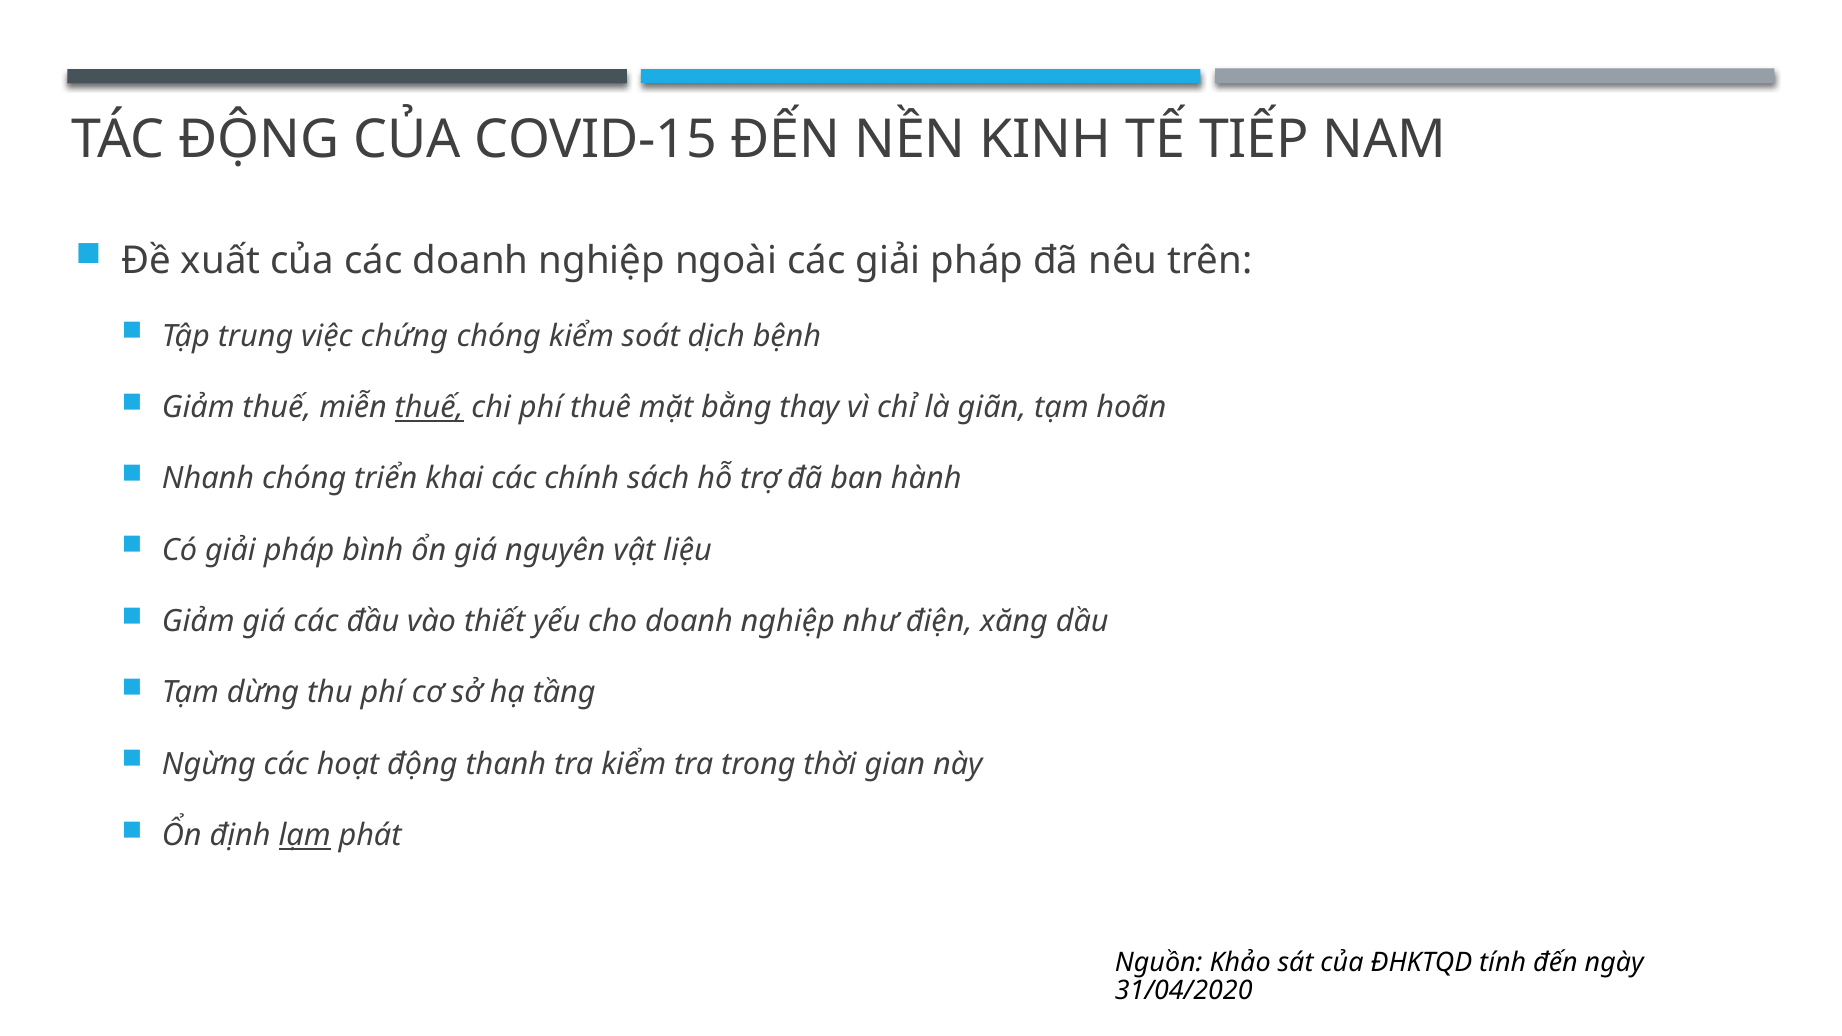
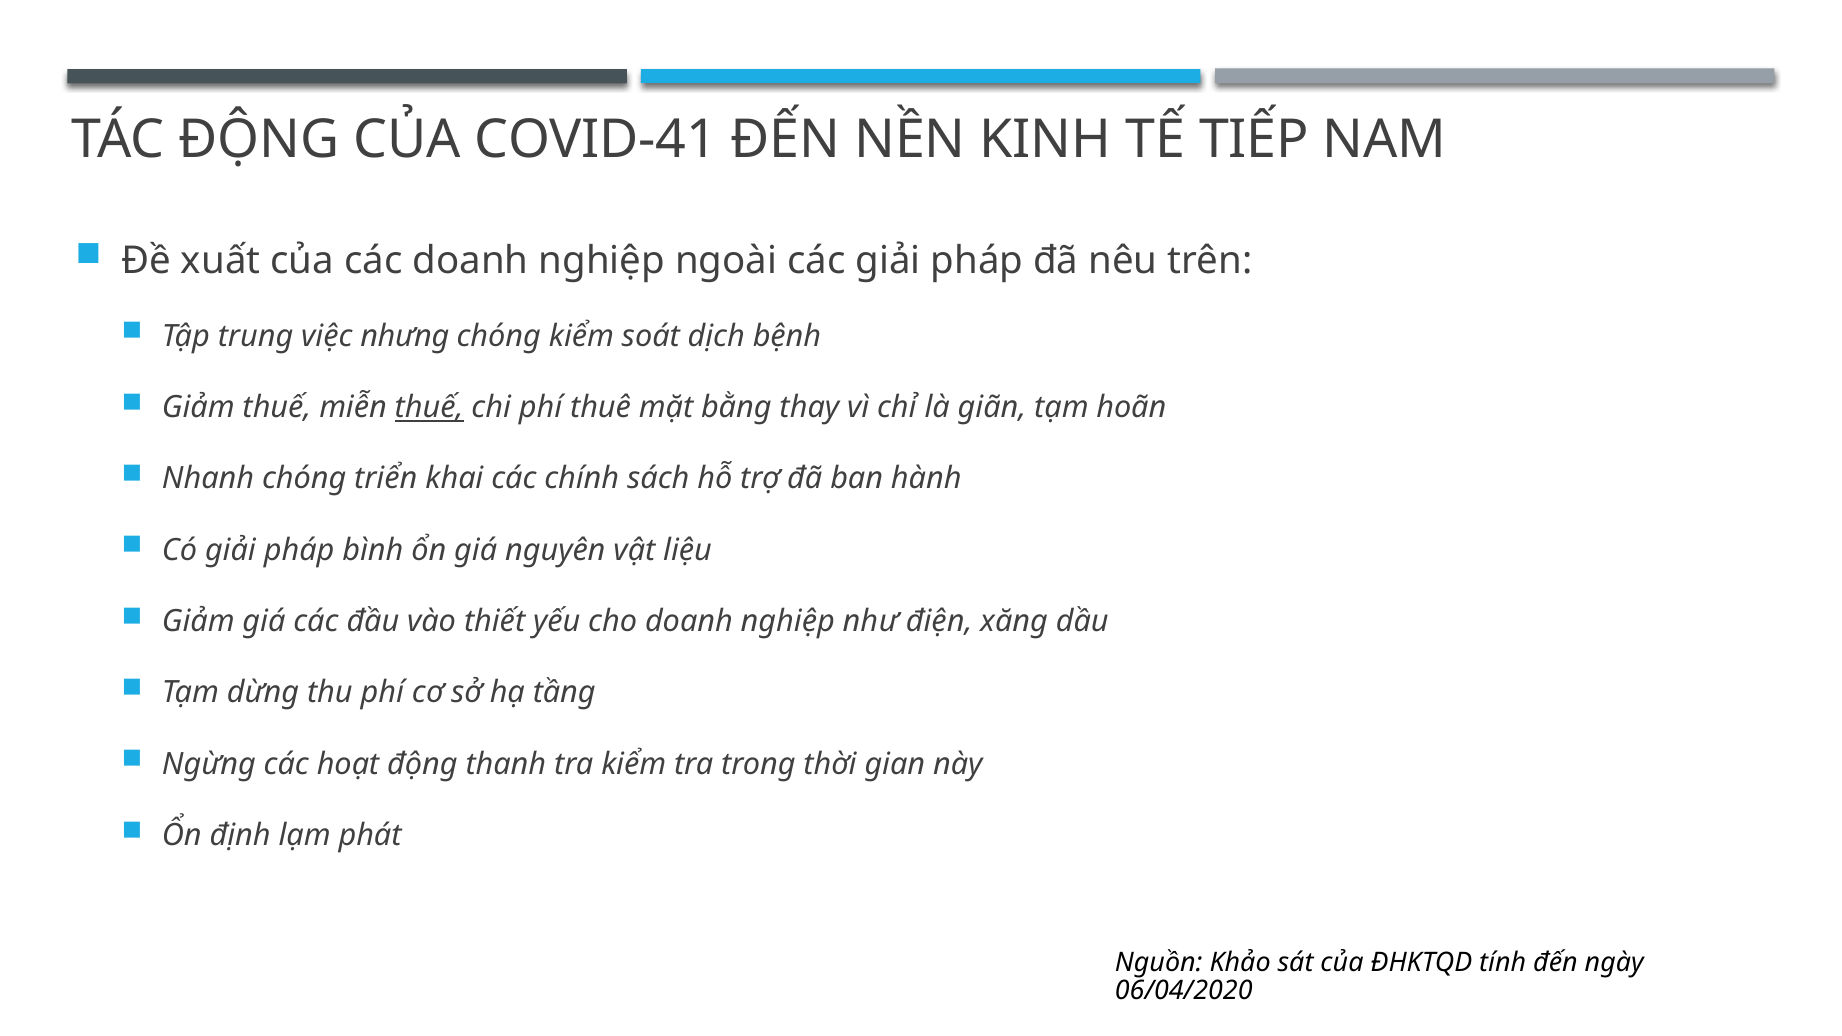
COVID-15: COVID-15 -> COVID-41
chứng: chứng -> nhưng
lạm underline: present -> none
31/04/2020: 31/04/2020 -> 06/04/2020
